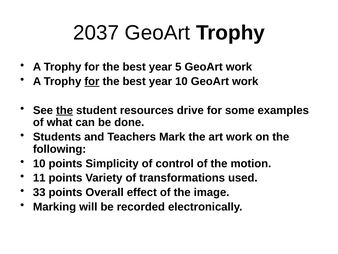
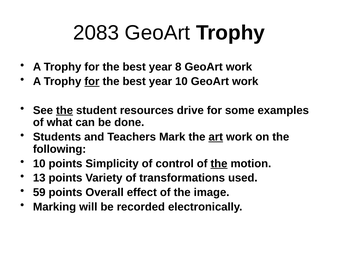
2037: 2037 -> 2083
5: 5 -> 8
art underline: none -> present
the at (219, 163) underline: none -> present
11: 11 -> 13
33: 33 -> 59
